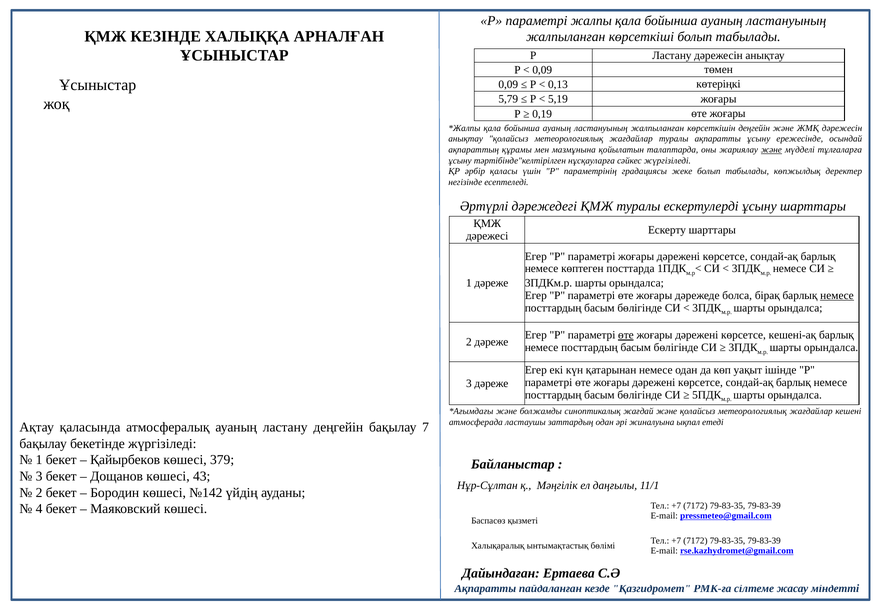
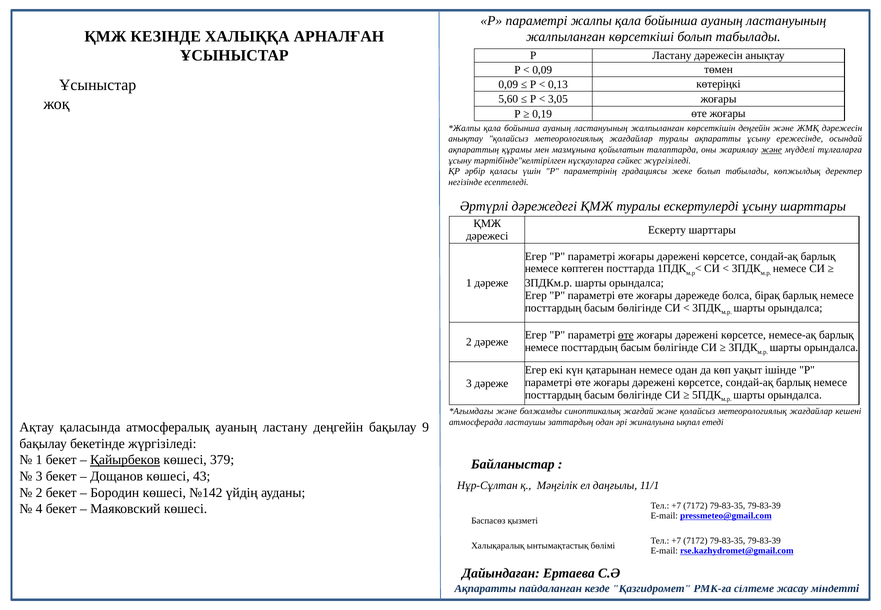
5,79: 5,79 -> 5,60
5,19: 5,19 -> 3,05
немесе at (837, 295) underline: present -> none
кешені-ақ: кешені-ақ -> немесе-ақ
7: 7 -> 9
Қайырбеков underline: none -> present
